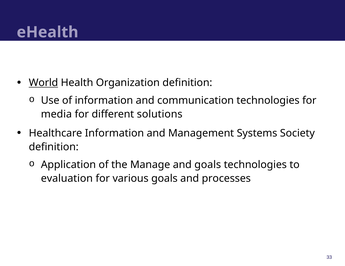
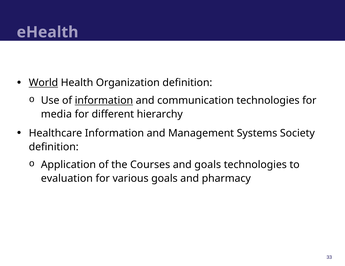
information at (104, 101) underline: none -> present
solutions: solutions -> hierarchy
Manage: Manage -> Courses
processes: processes -> pharmacy
